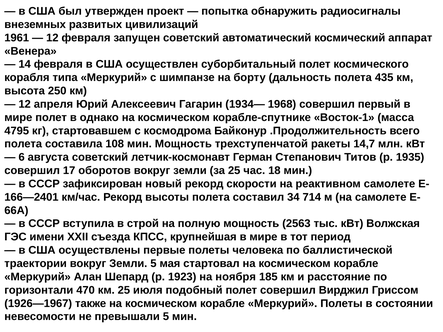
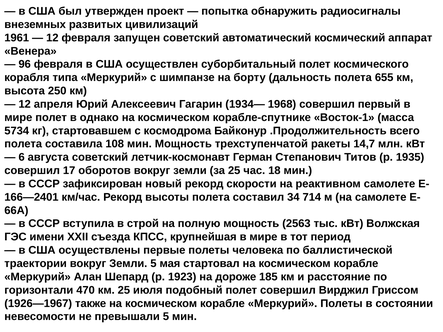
14: 14 -> 96
435: 435 -> 655
4795: 4795 -> 5734
ноября: ноября -> дороже
